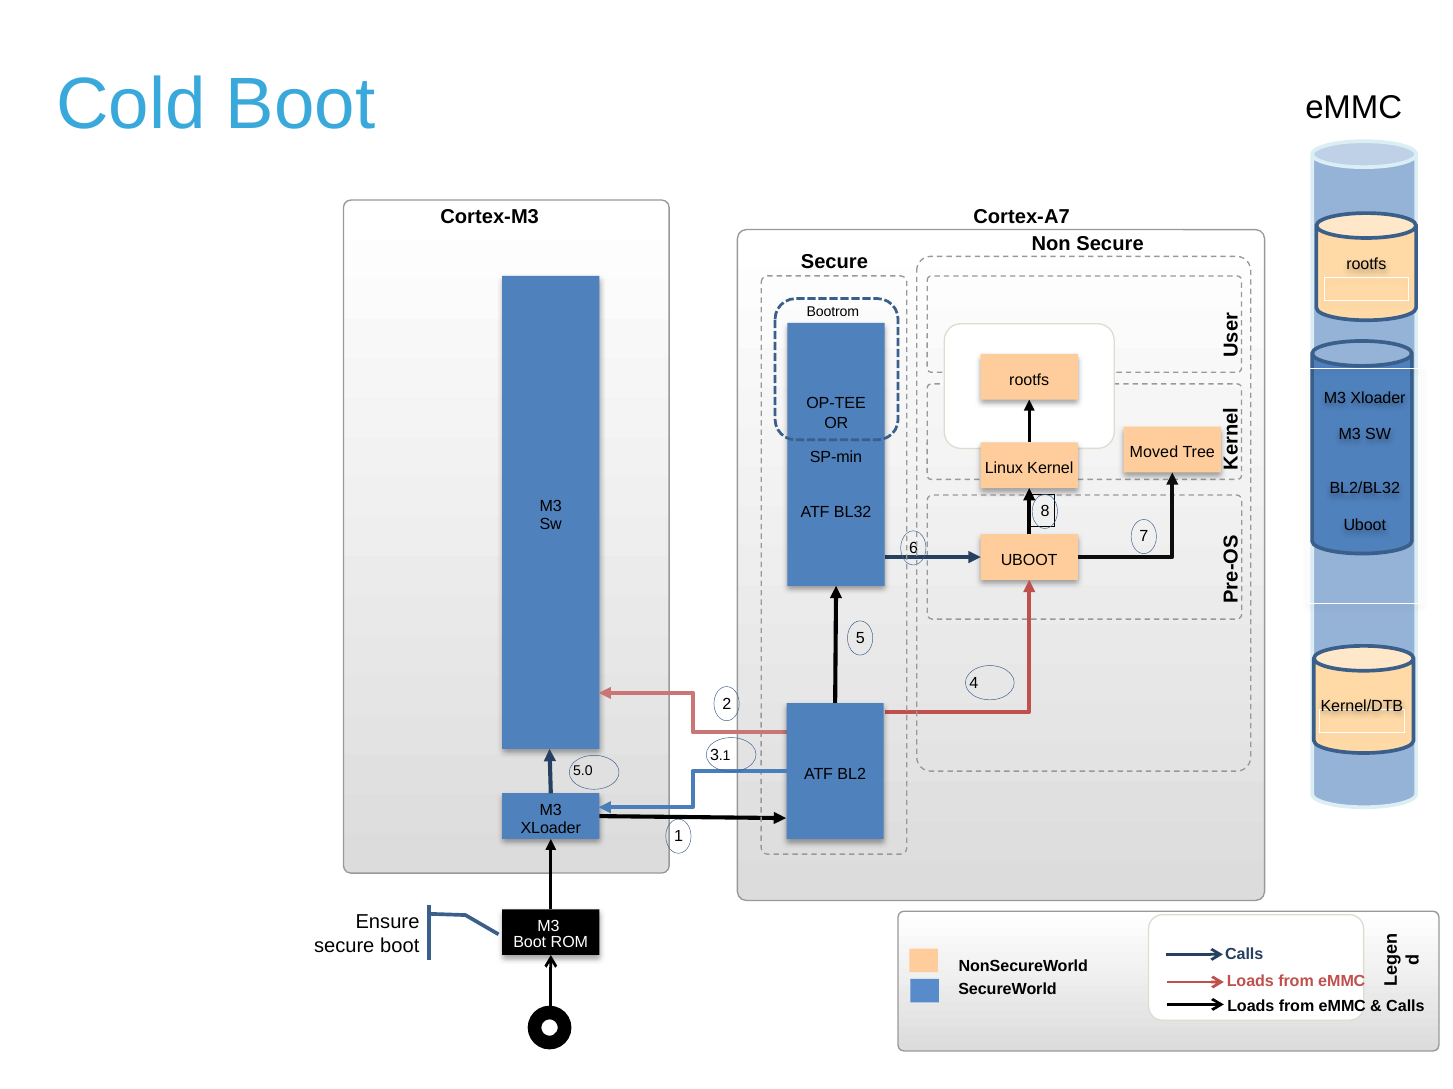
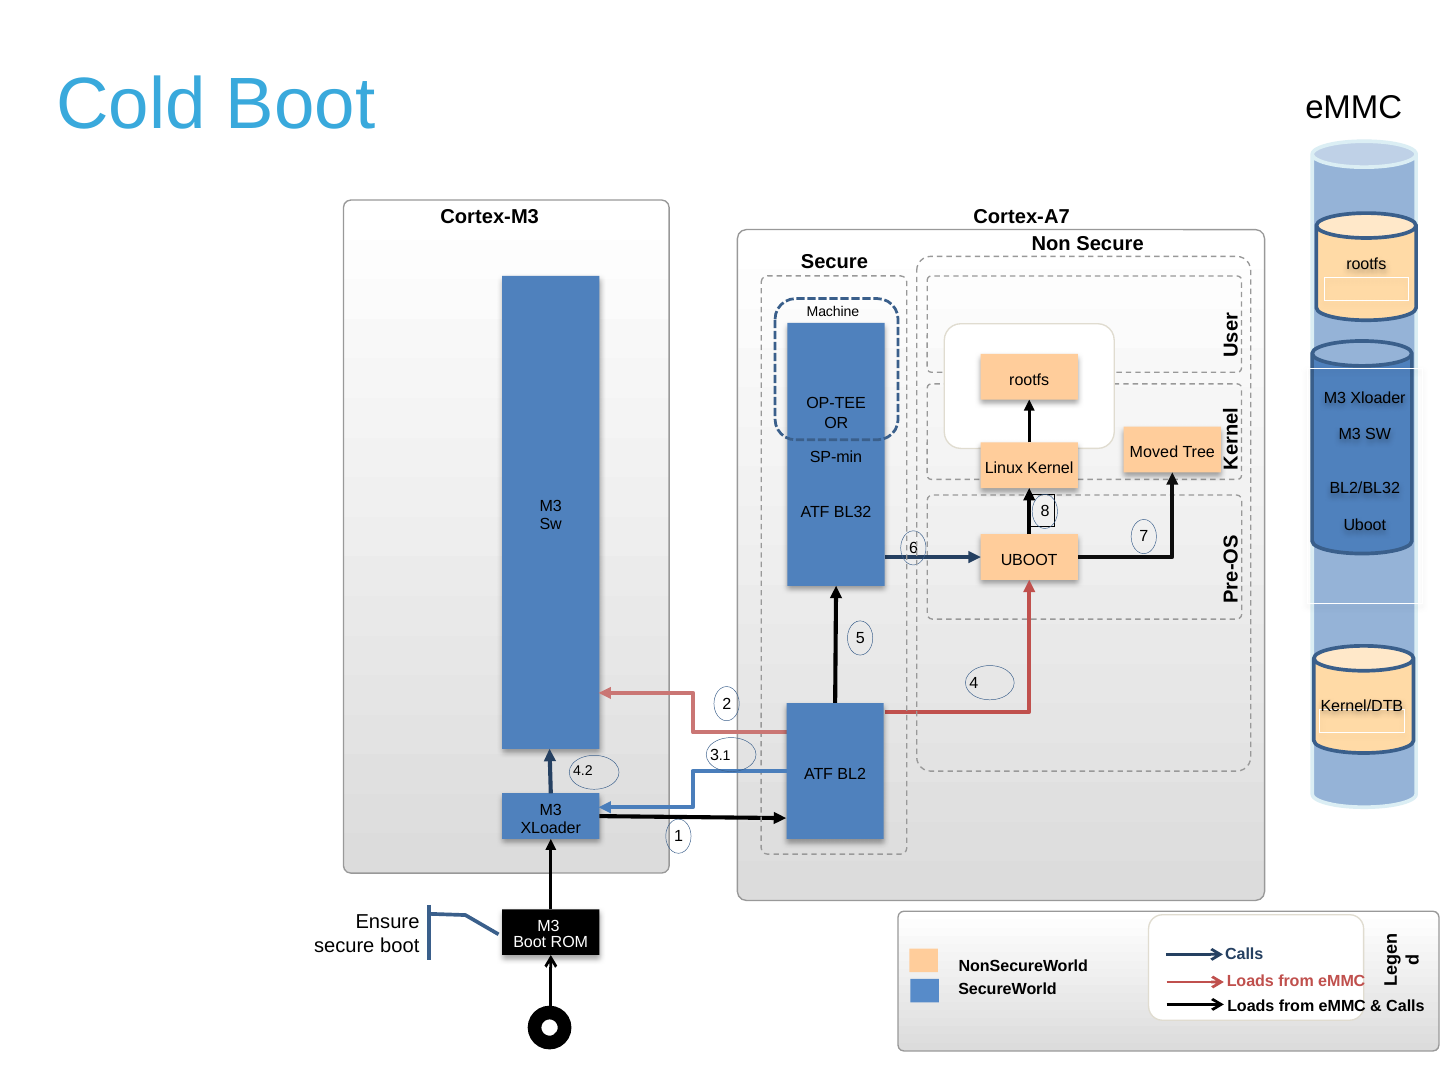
Bootrom: Bootrom -> Machine
5.0: 5.0 -> 4.2
